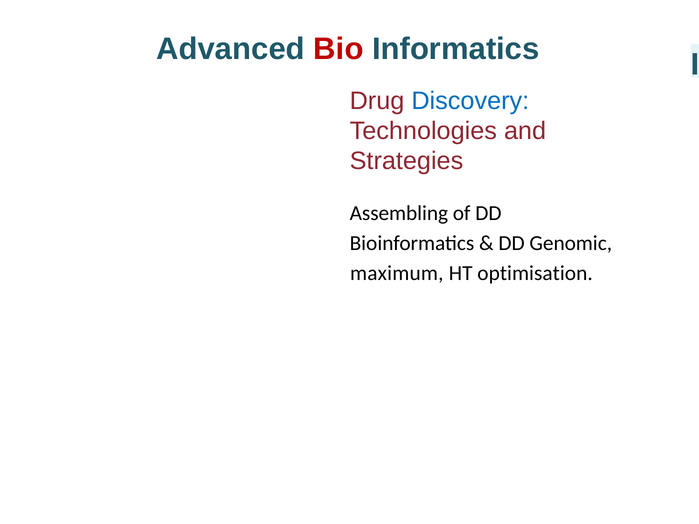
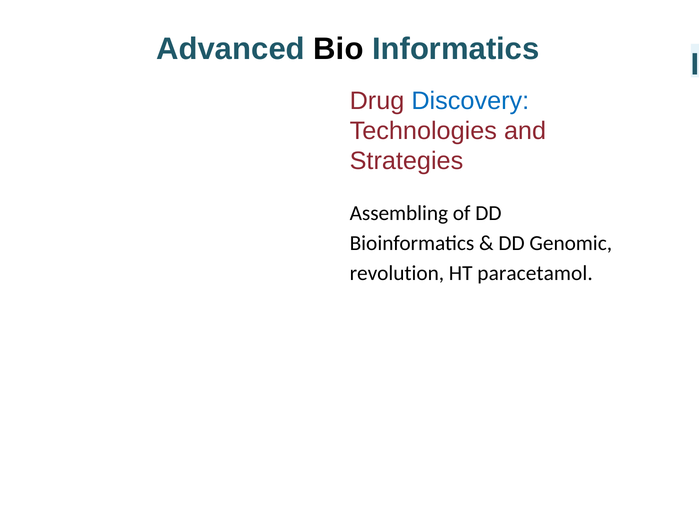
Bio colour: red -> black
maximum: maximum -> revolution
optimisation: optimisation -> paracetamol
